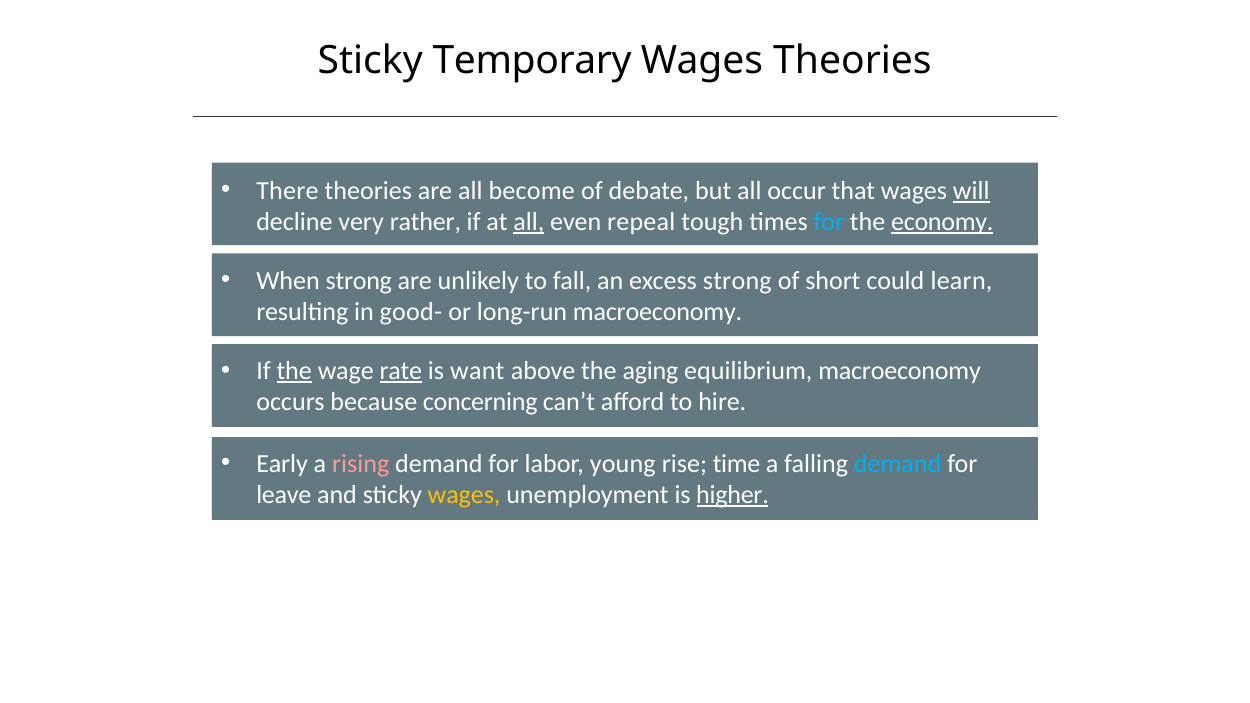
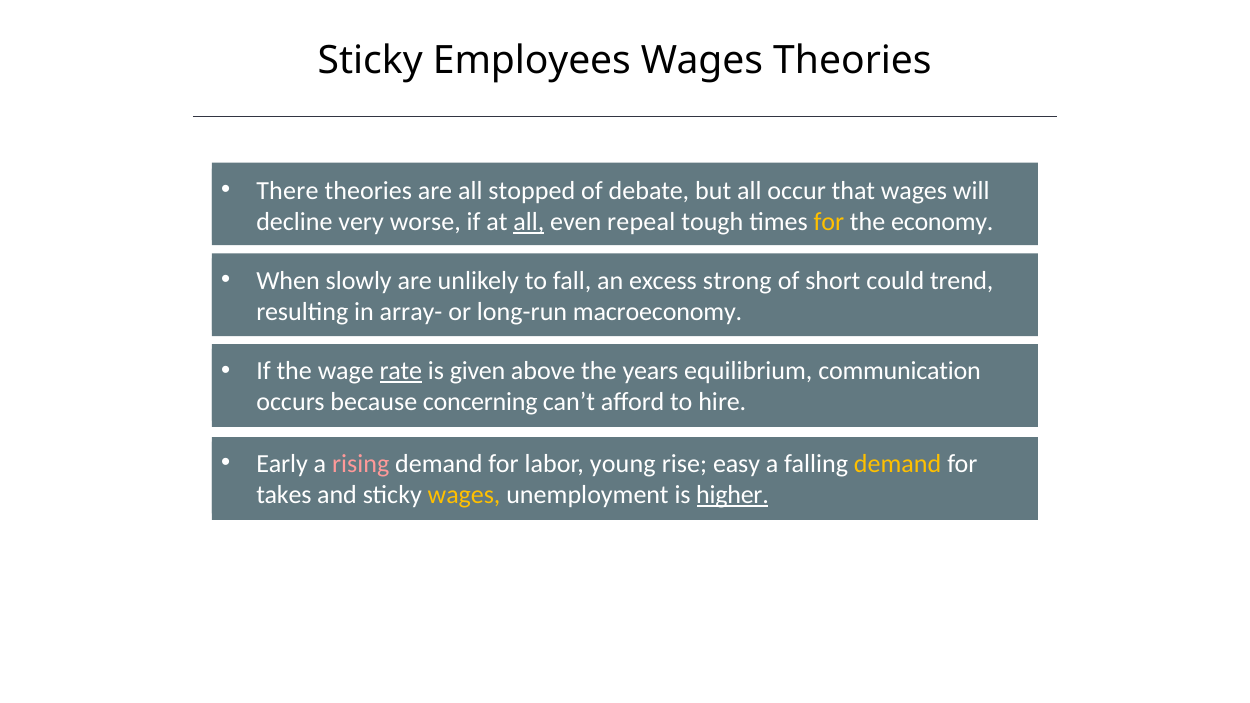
Temporary: Temporary -> Employees
become: become -> stopped
will underline: present -> none
rather: rather -> worse
for at (829, 222) colour: light blue -> yellow
economy underline: present -> none
When strong: strong -> slowly
learn: learn -> trend
good-: good- -> array-
the at (294, 371) underline: present -> none
want: want -> given
aging: aging -> years
equilibrium macroeconomy: macroeconomy -> communication
time: time -> easy
demand at (898, 464) colour: light blue -> yellow
leave: leave -> takes
